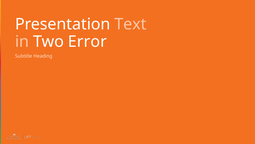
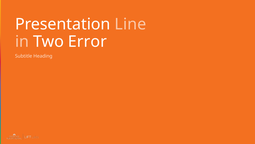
Text: Text -> Line
